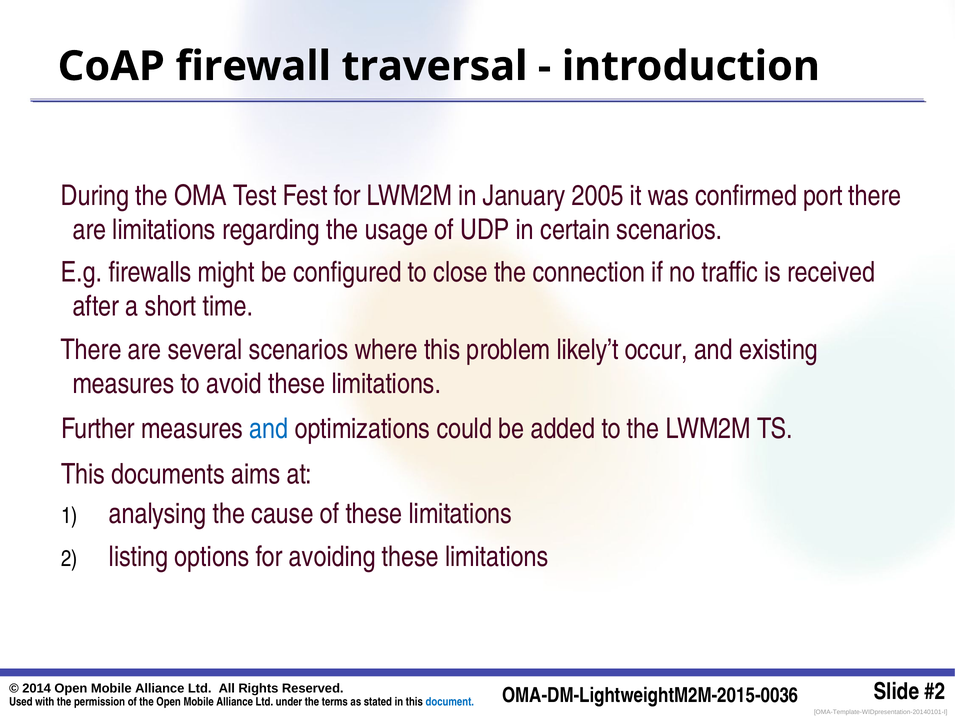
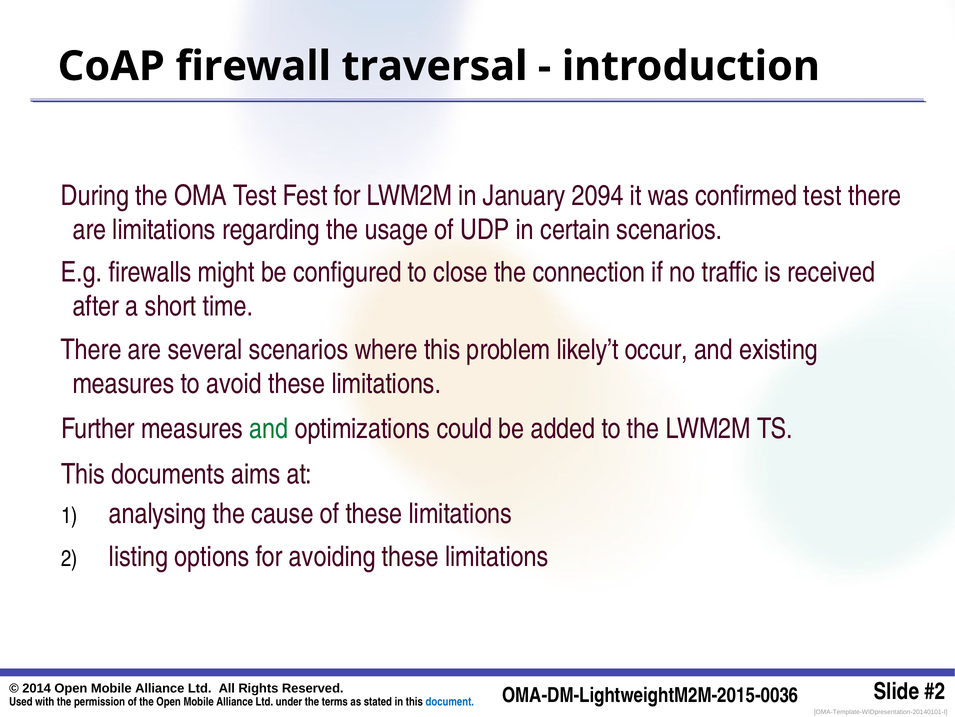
2005: 2005 -> 2094
confirmed port: port -> test
and at (269, 429) colour: blue -> green
